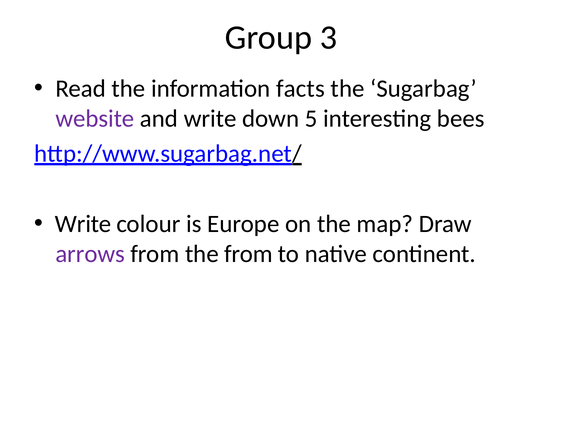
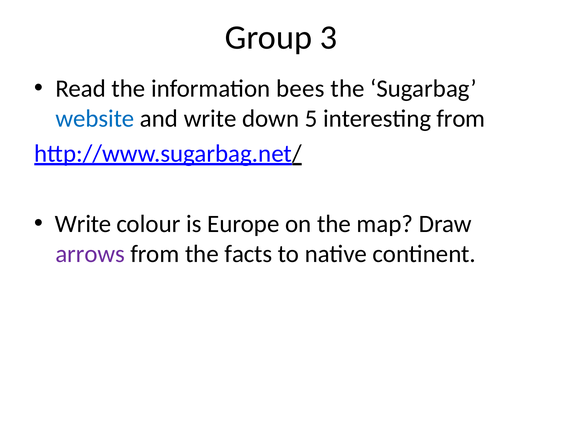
facts: facts -> bees
website colour: purple -> blue
interesting bees: bees -> from
the from: from -> facts
